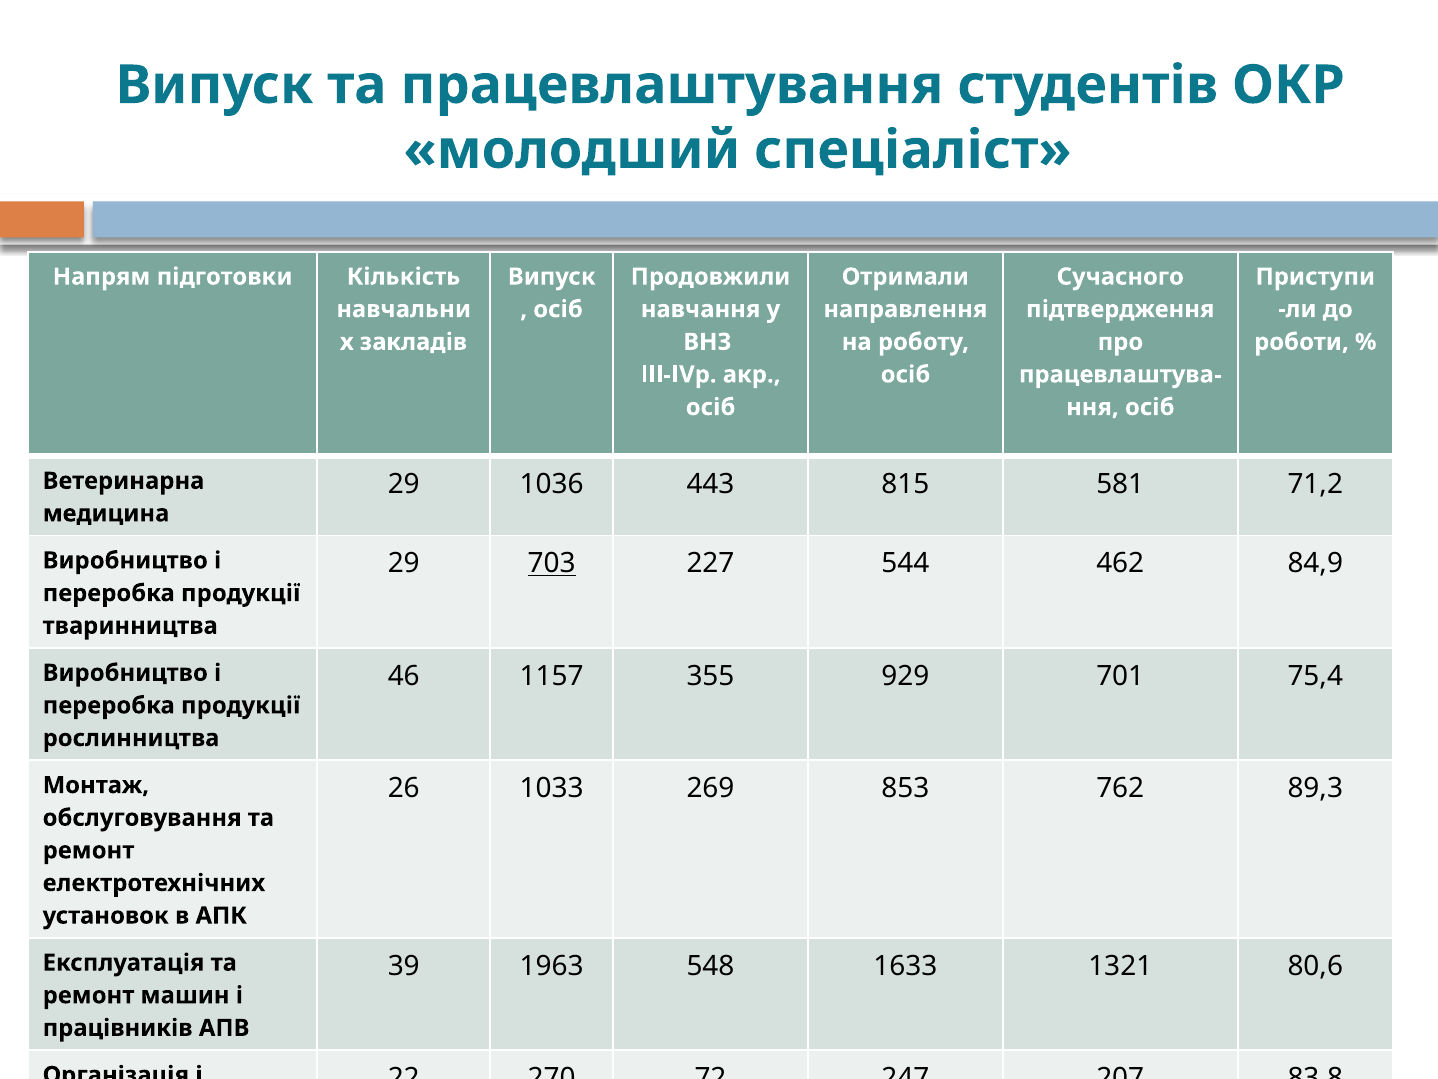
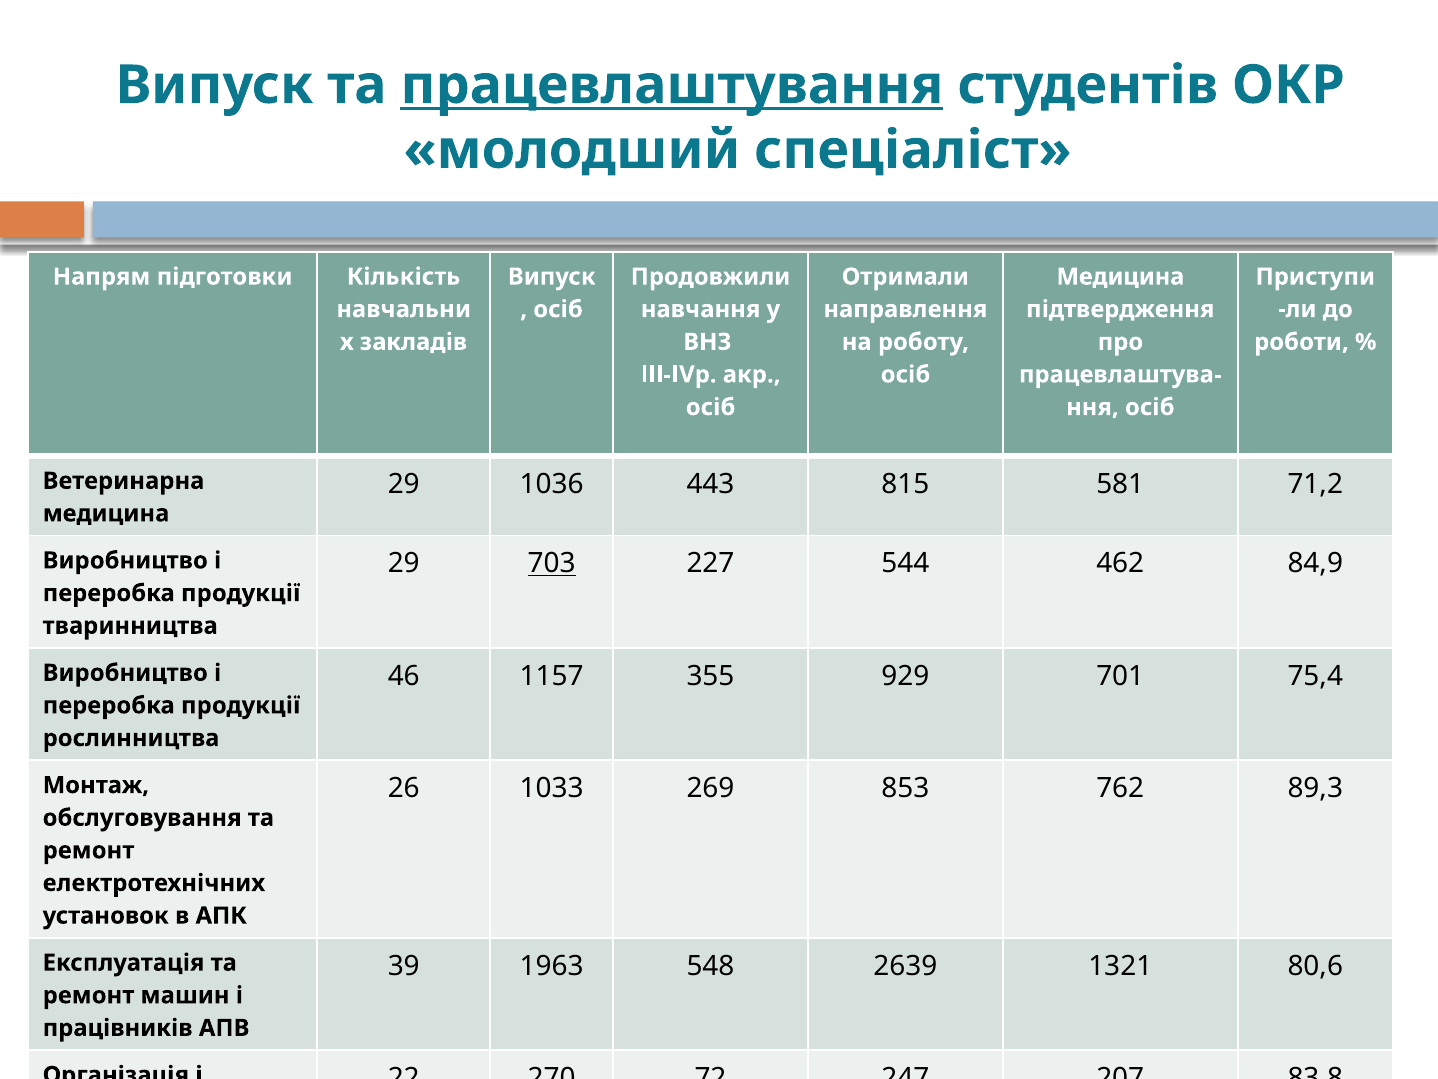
працевлаштування underline: none -> present
Сучасного at (1120, 277): Сучасного -> Медицина
1633: 1633 -> 2639
